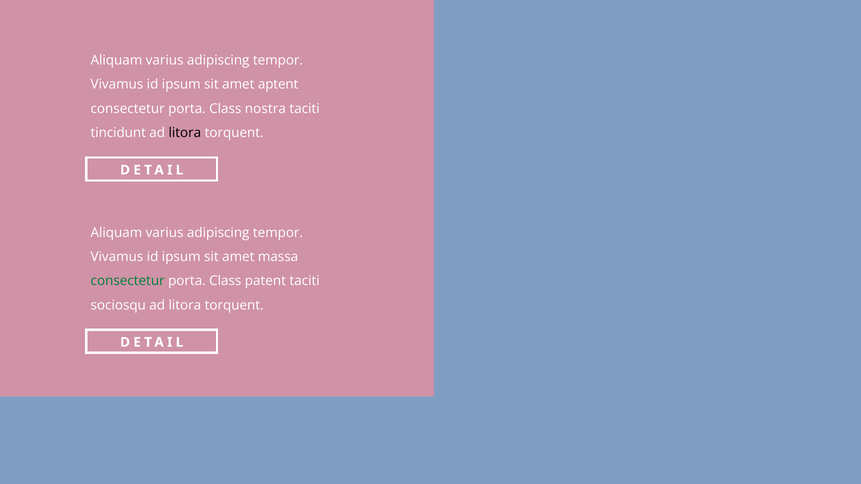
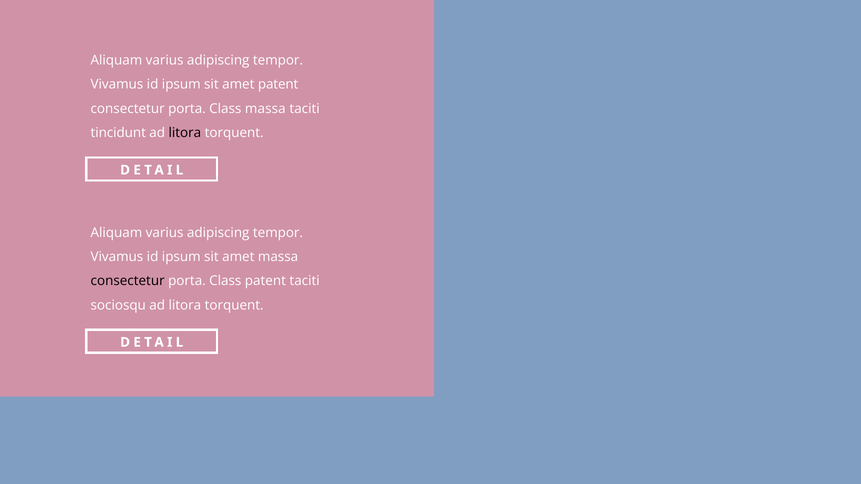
amet aptent: aptent -> patent
Class nostra: nostra -> massa
consectetur at (128, 281) colour: green -> black
